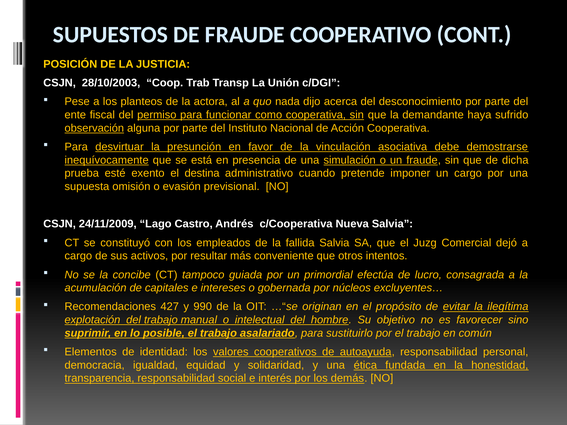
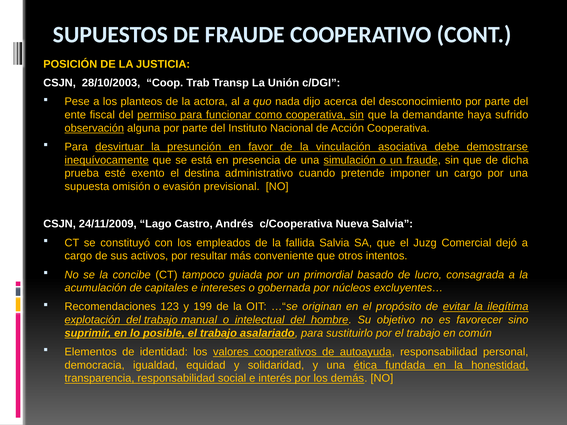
efectúa: efectúa -> basado
427: 427 -> 123
990: 990 -> 199
